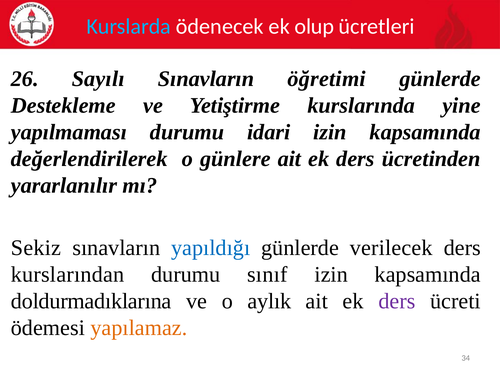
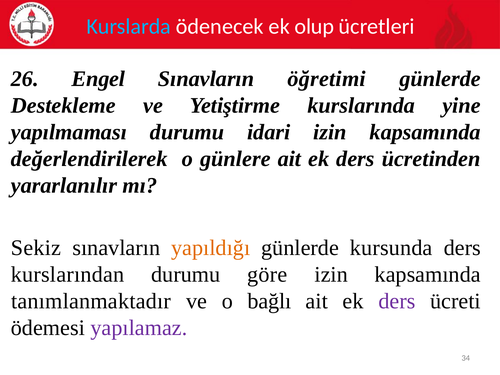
Sayılı: Sayılı -> Engel
yapıldığı colour: blue -> orange
verilecek: verilecek -> kursunda
sınıf: sınıf -> göre
doldurmadıklarına: doldurmadıklarına -> tanımlanmaktadır
aylık: aylık -> bağlı
yapılamaz colour: orange -> purple
